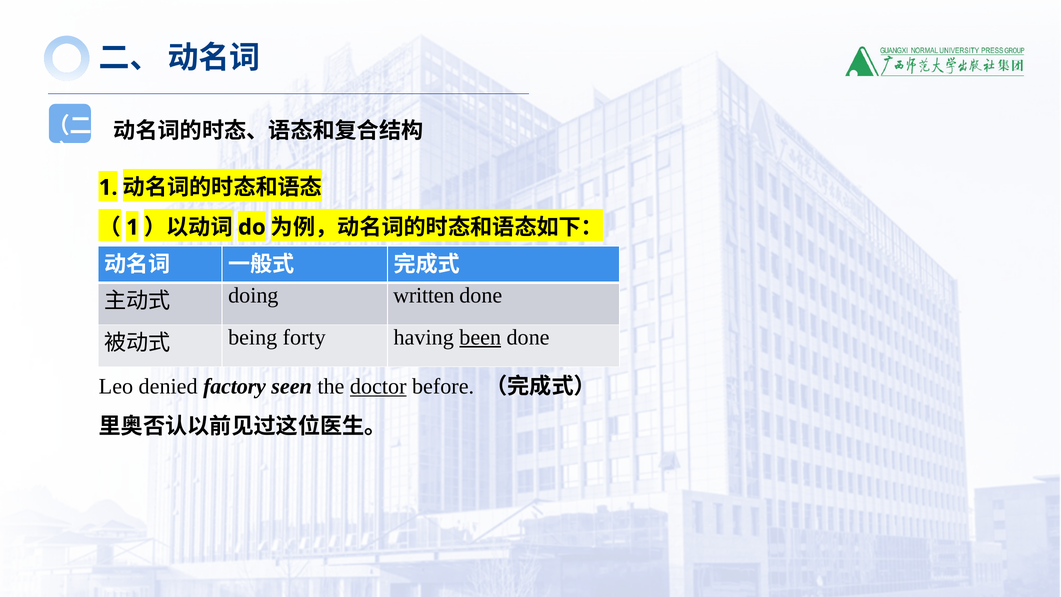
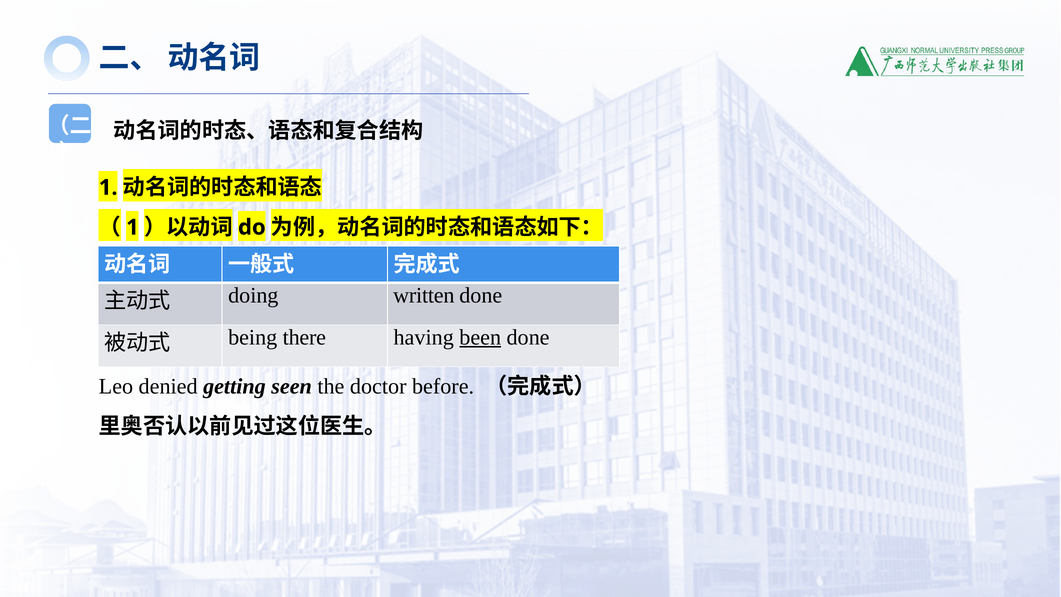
forty: forty -> there
factory: factory -> getting
doctor underline: present -> none
